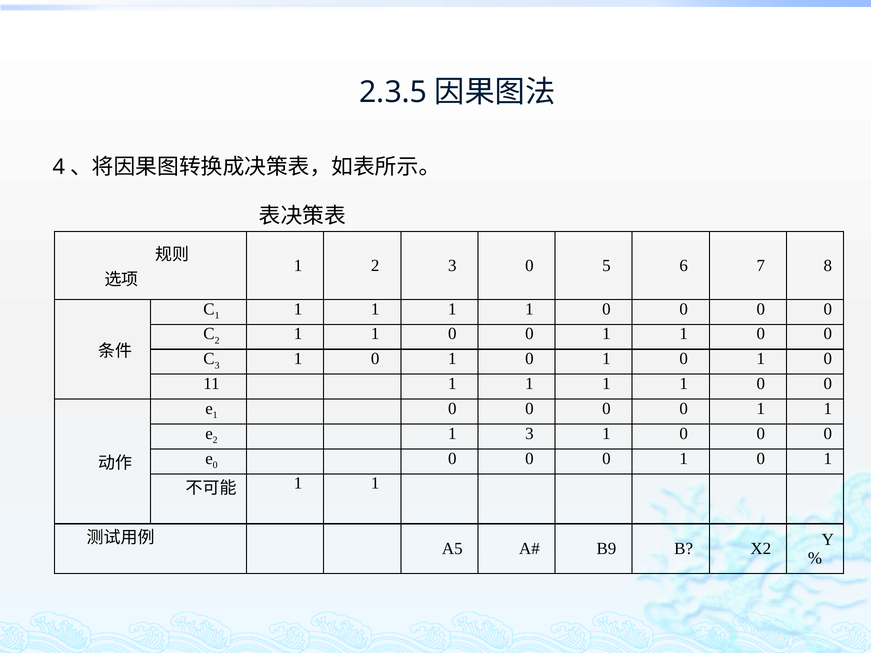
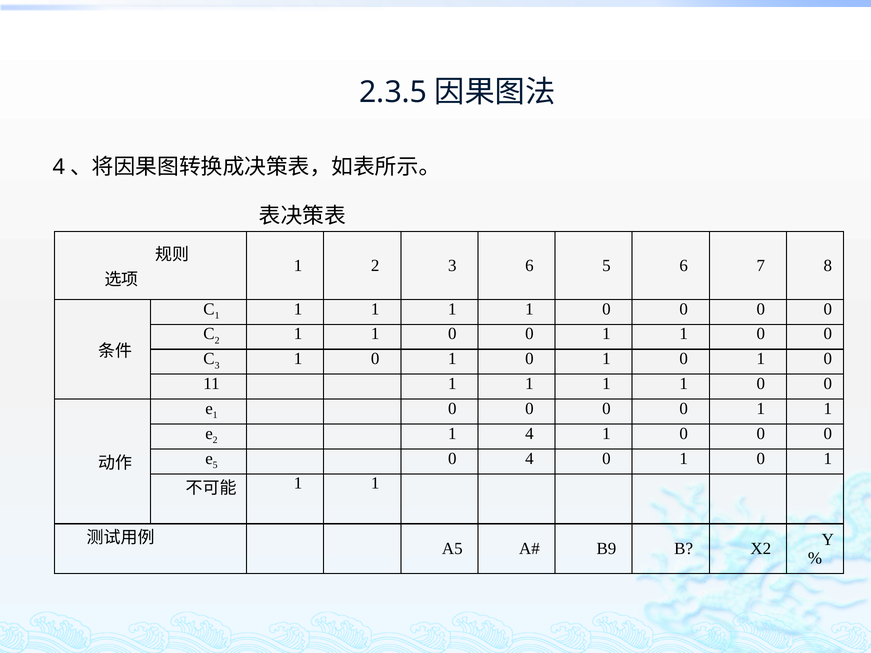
3 0: 0 -> 6
1 3: 3 -> 4
0 at (215, 465): 0 -> 5
0 at (529, 459): 0 -> 4
